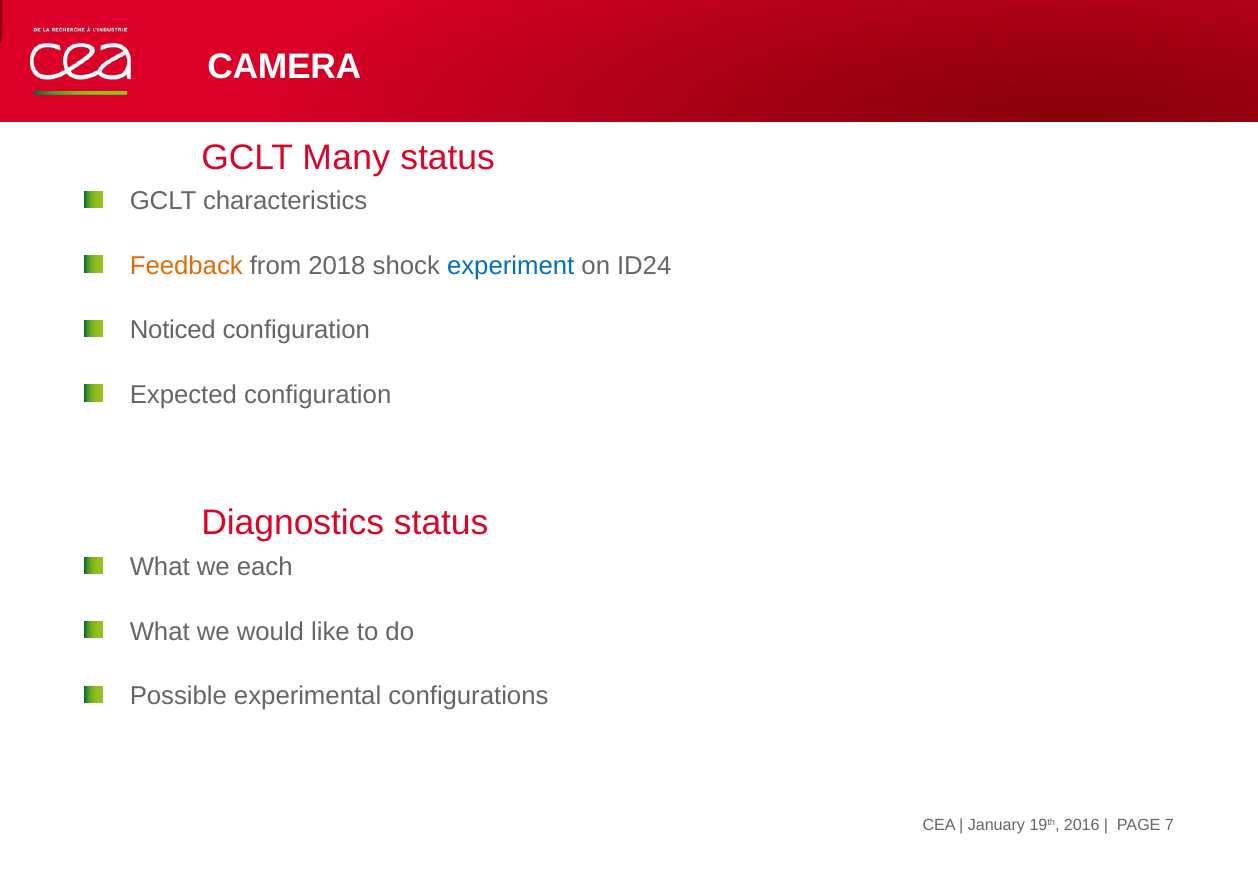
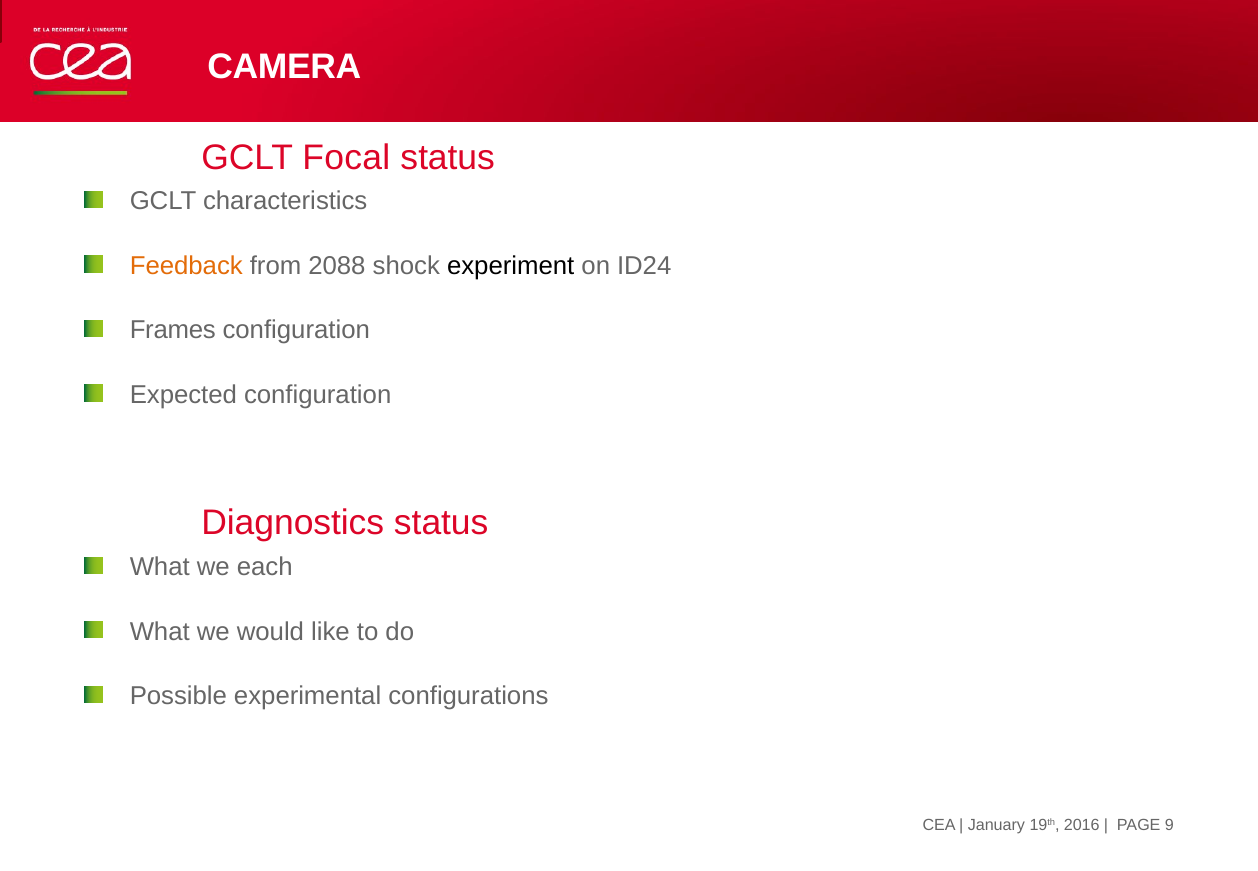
Many: Many -> Focal
2018: 2018 -> 2088
experiment colour: blue -> black
Noticed: Noticed -> Frames
7: 7 -> 9
